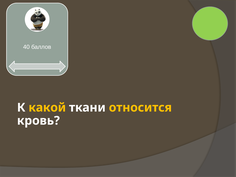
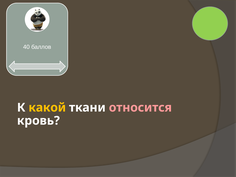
относится colour: yellow -> pink
